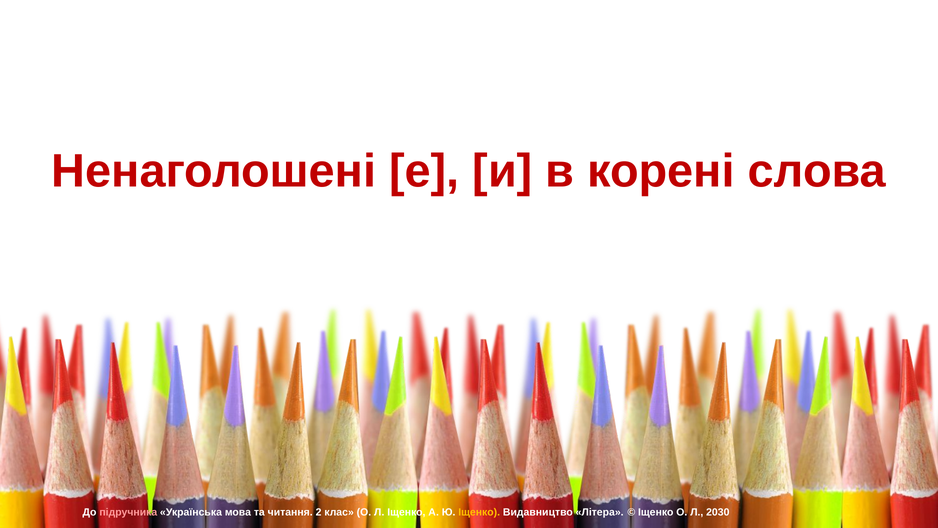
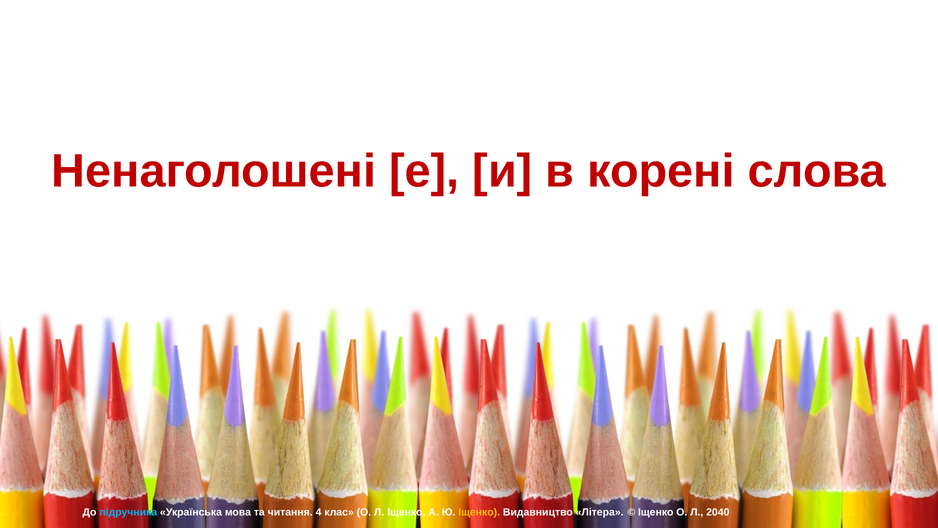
підручника colour: pink -> light blue
2: 2 -> 4
2030: 2030 -> 2040
